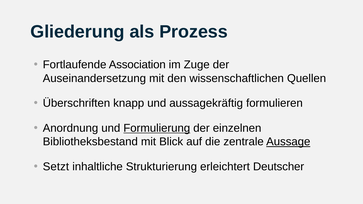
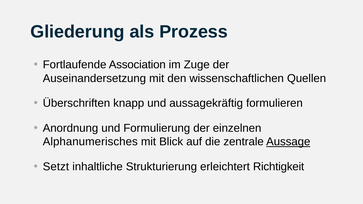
Formulierung underline: present -> none
Bibliotheksbestand: Bibliotheksbestand -> Alphanumerisches
Deutscher: Deutscher -> Richtigkeit
